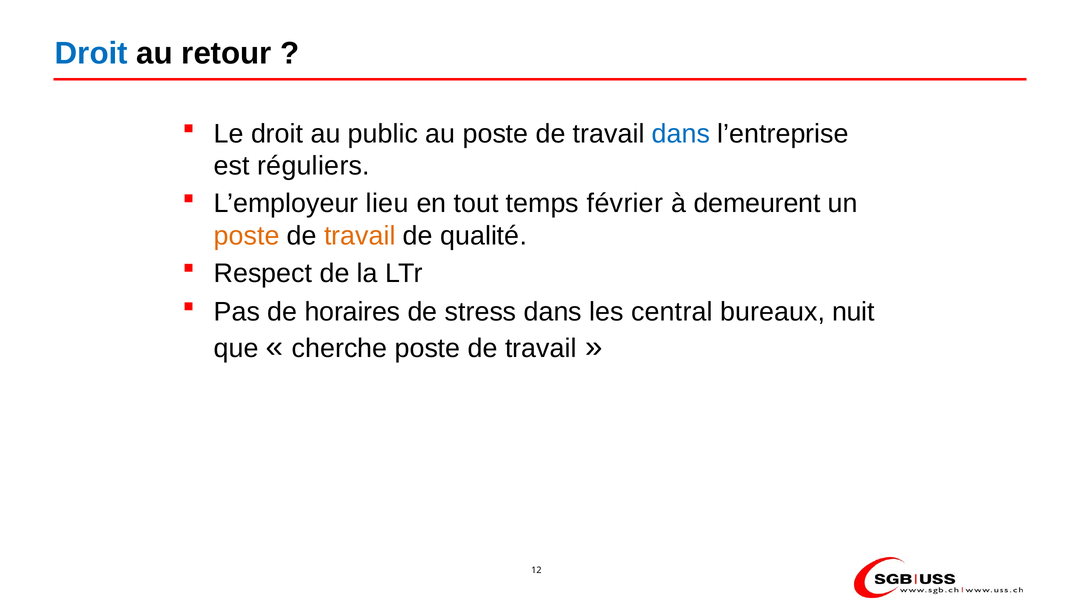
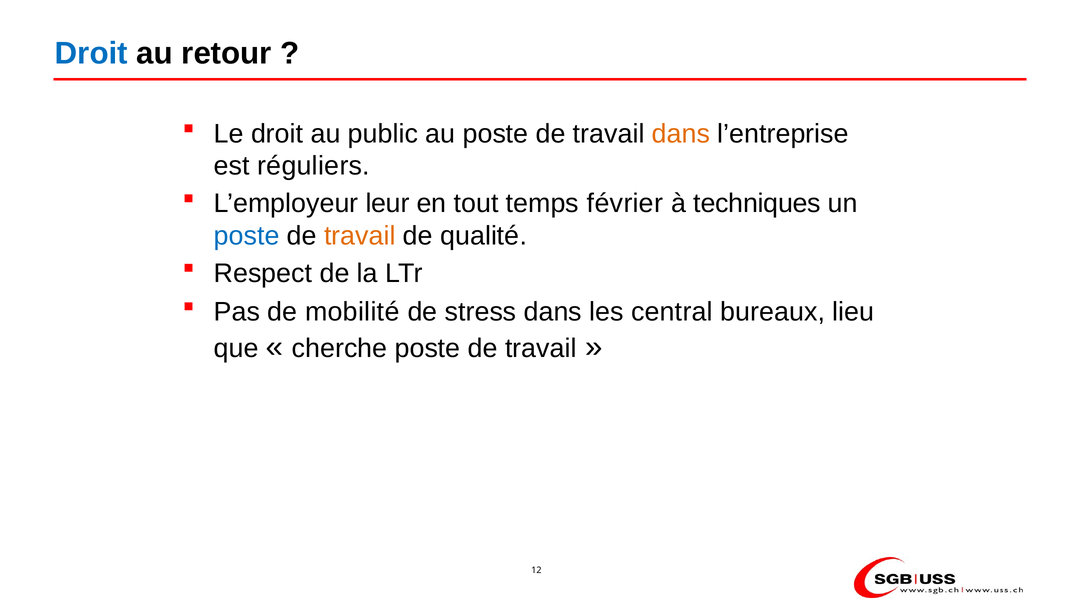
dans at (681, 134) colour: blue -> orange
lieu: lieu -> leur
demeurent: demeurent -> techniques
poste at (247, 236) colour: orange -> blue
horaires: horaires -> mobilité
nuit: nuit -> lieu
